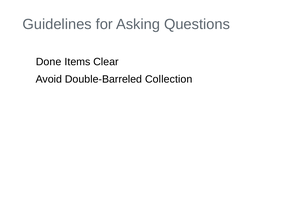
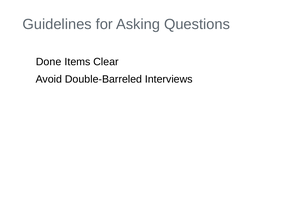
Collection: Collection -> Interviews
